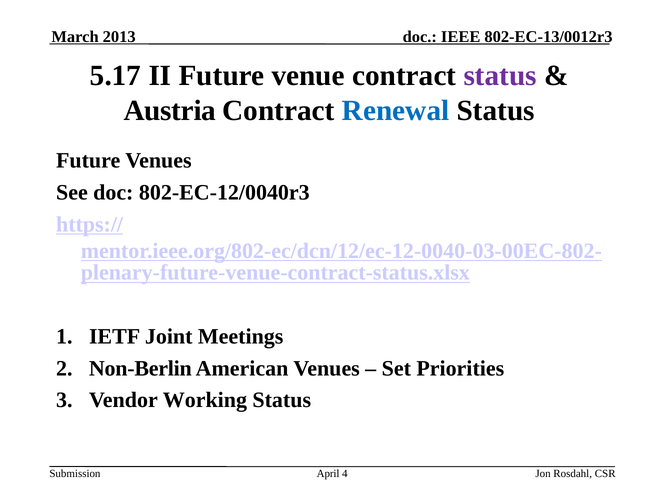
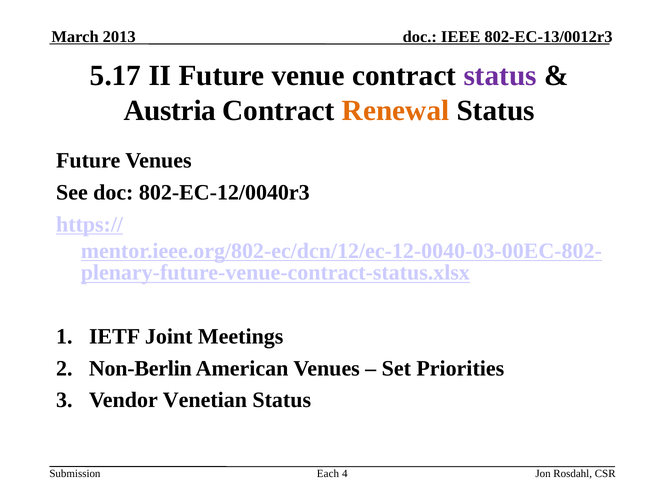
Renewal colour: blue -> orange
Working: Working -> Venetian
April: April -> Each
